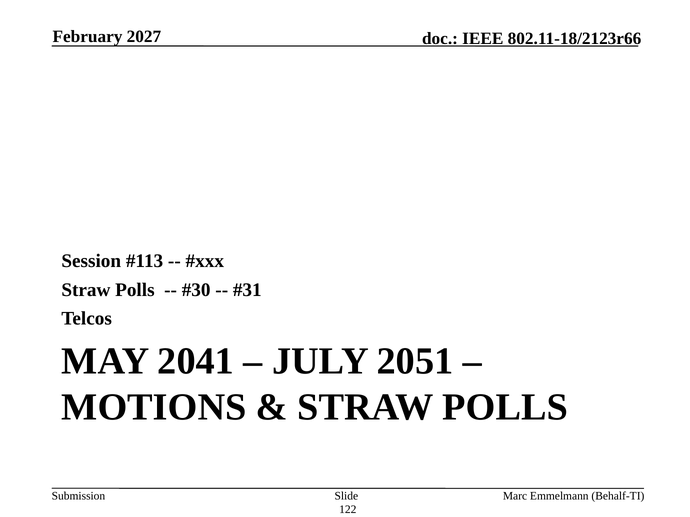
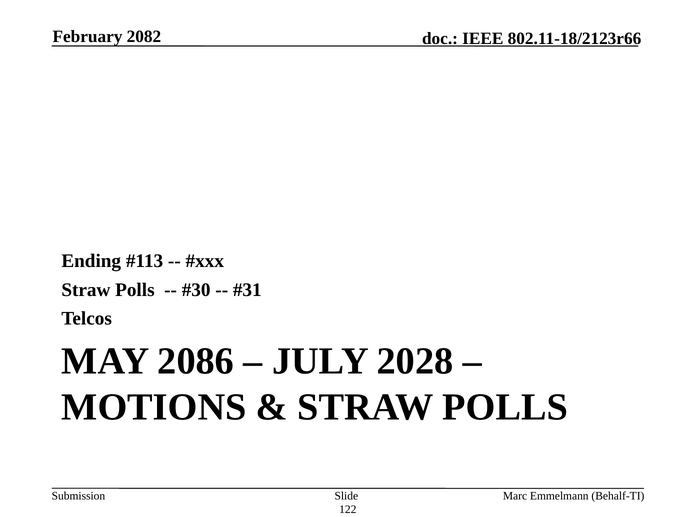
2027: 2027 -> 2082
Session: Session -> Ending
2041: 2041 -> 2086
2051: 2051 -> 2028
